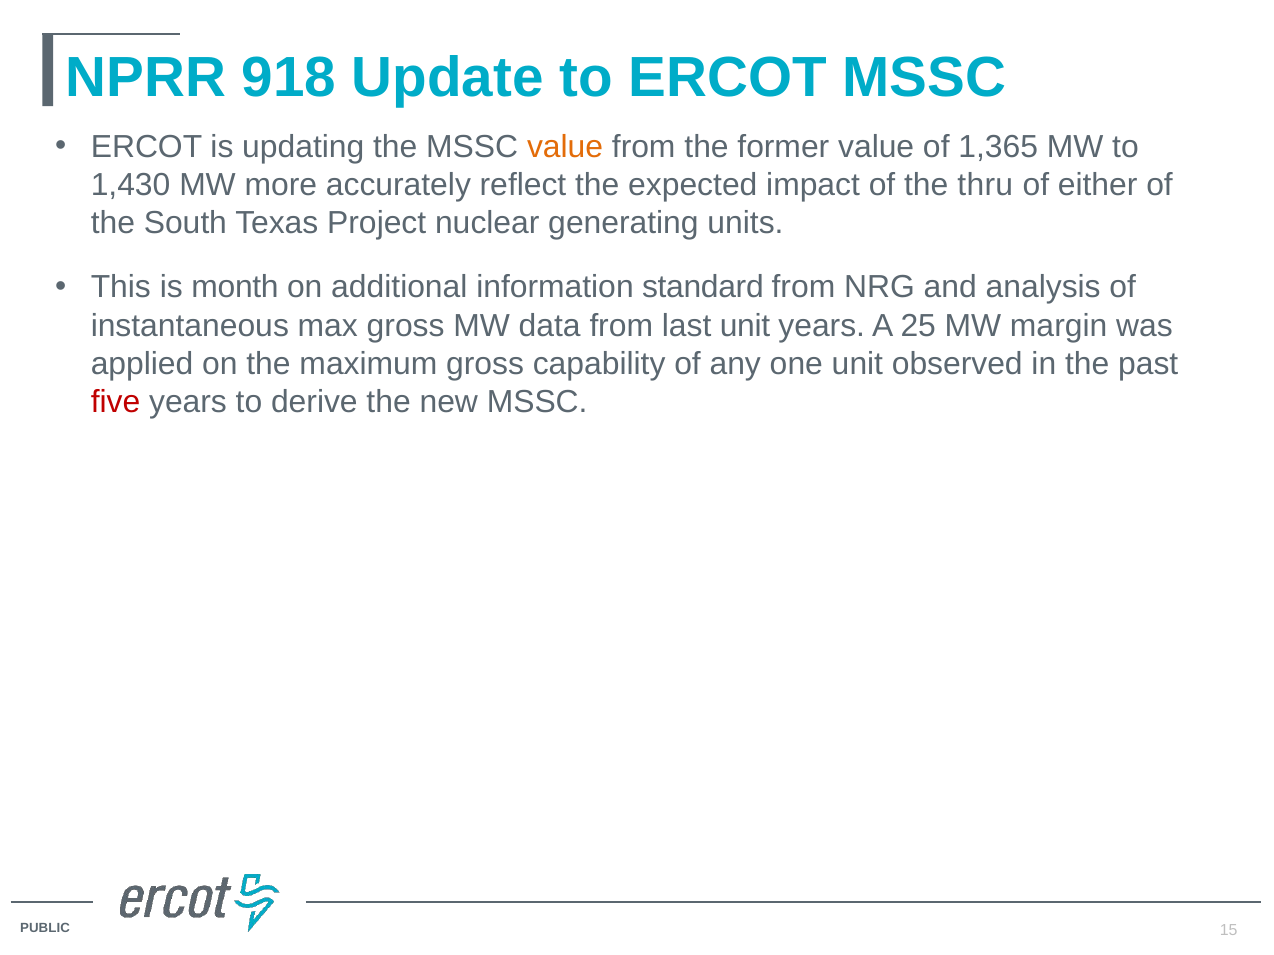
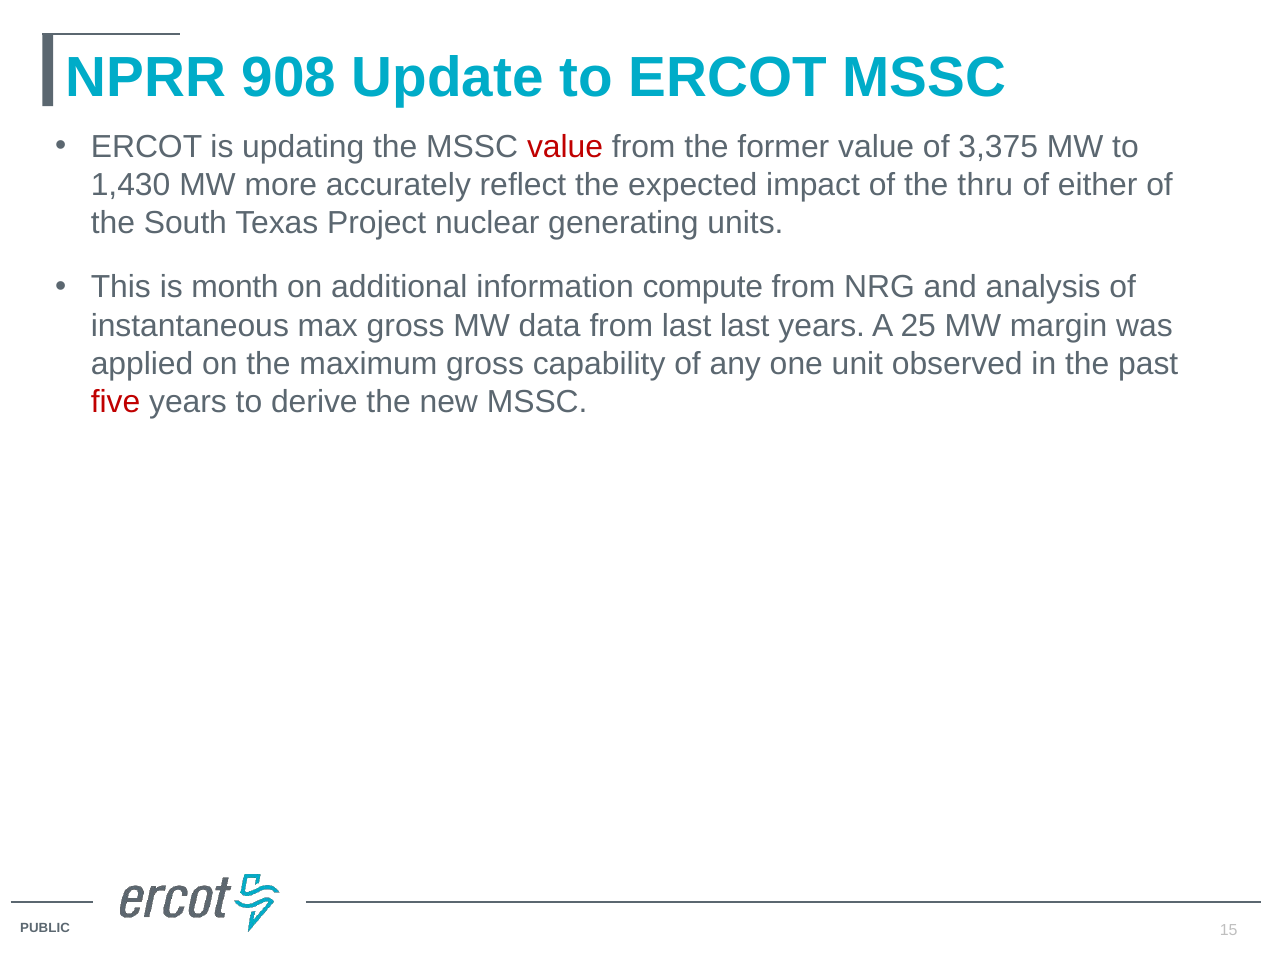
918: 918 -> 908
value at (565, 147) colour: orange -> red
1,365: 1,365 -> 3,375
standard: standard -> compute
last unit: unit -> last
